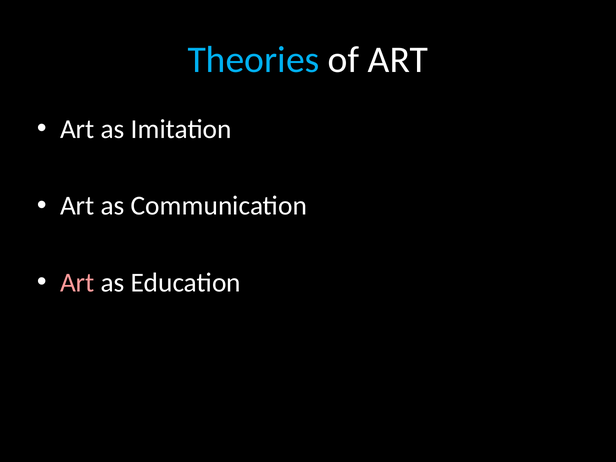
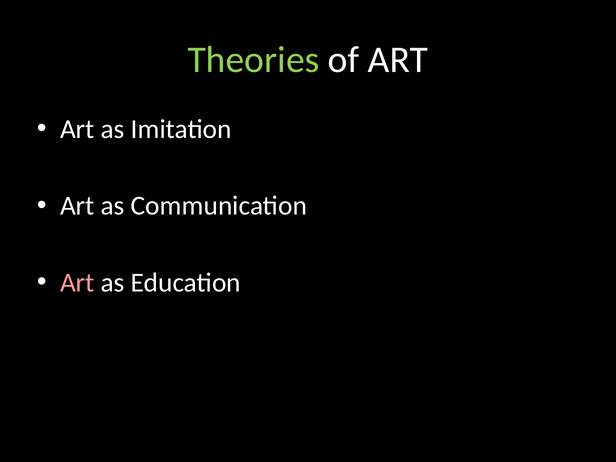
Theories colour: light blue -> light green
